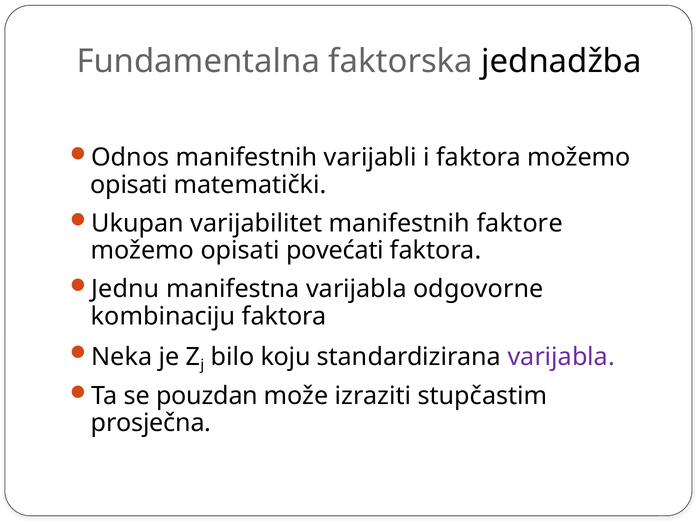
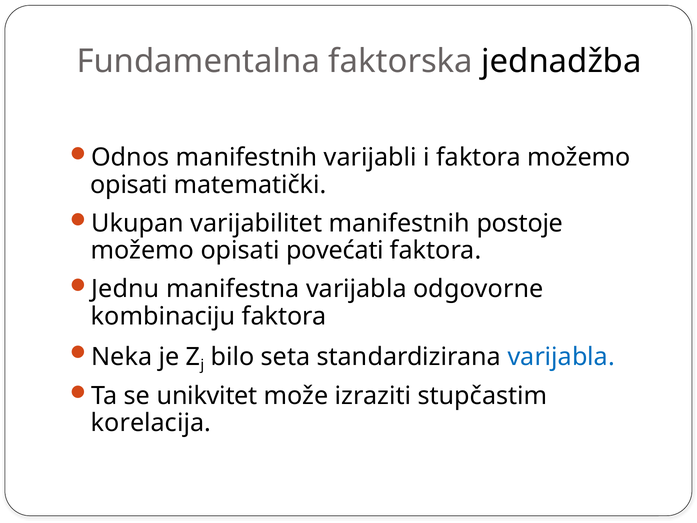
faktore: faktore -> postoje
koju: koju -> seta
varijabla at (561, 357) colour: purple -> blue
pouzdan: pouzdan -> unikvitet
prosječna: prosječna -> korelacija
